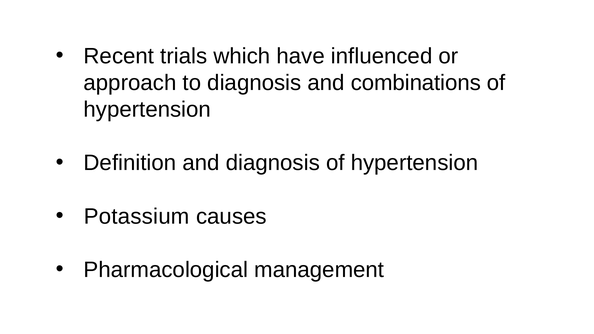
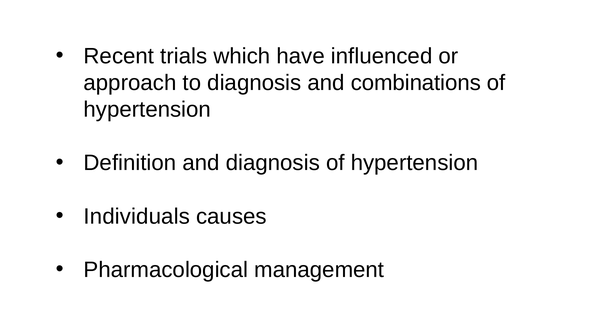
Potassium: Potassium -> Individuals
